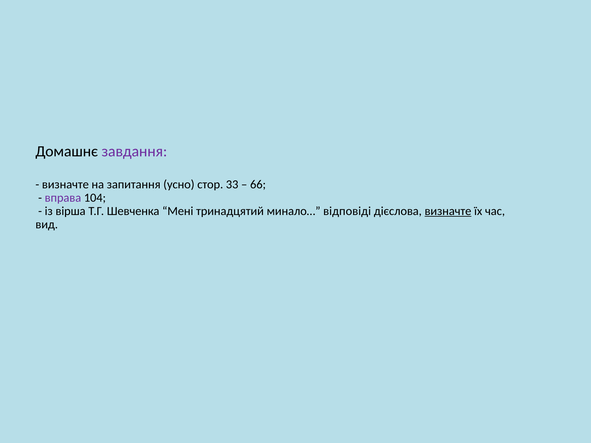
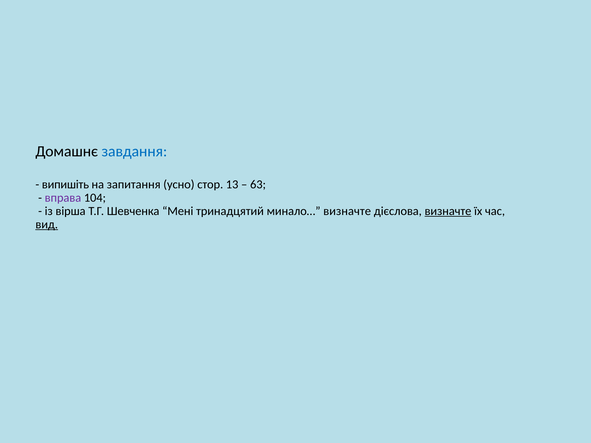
завдання colour: purple -> blue
визначте at (65, 185): визначте -> випишіть
33: 33 -> 13
66: 66 -> 63
минало… відповіді: відповіді -> визначте
вид underline: none -> present
